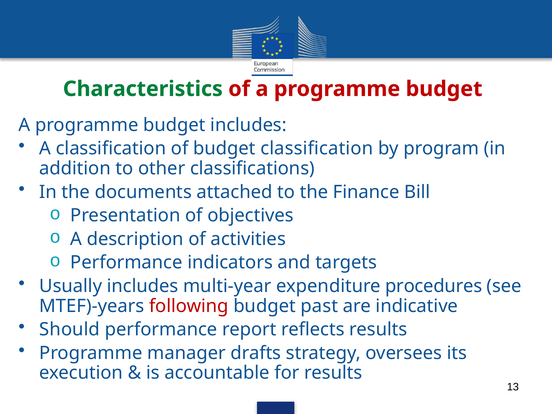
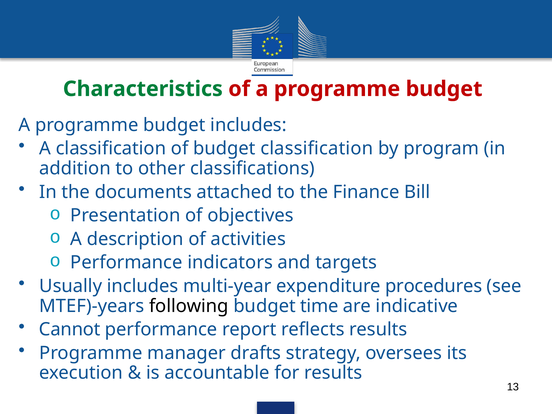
following colour: red -> black
past: past -> time
Should: Should -> Cannot
